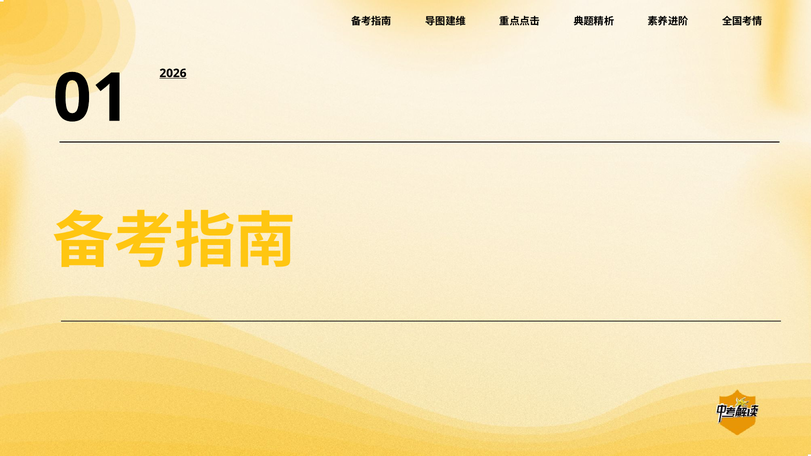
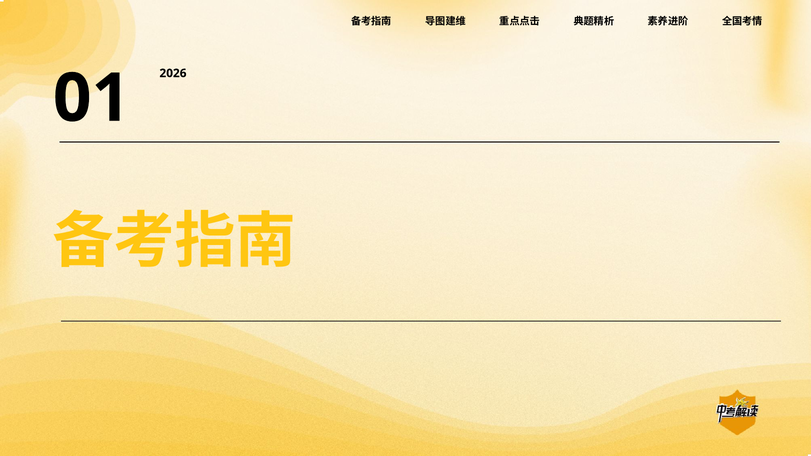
2026 underline: present -> none
